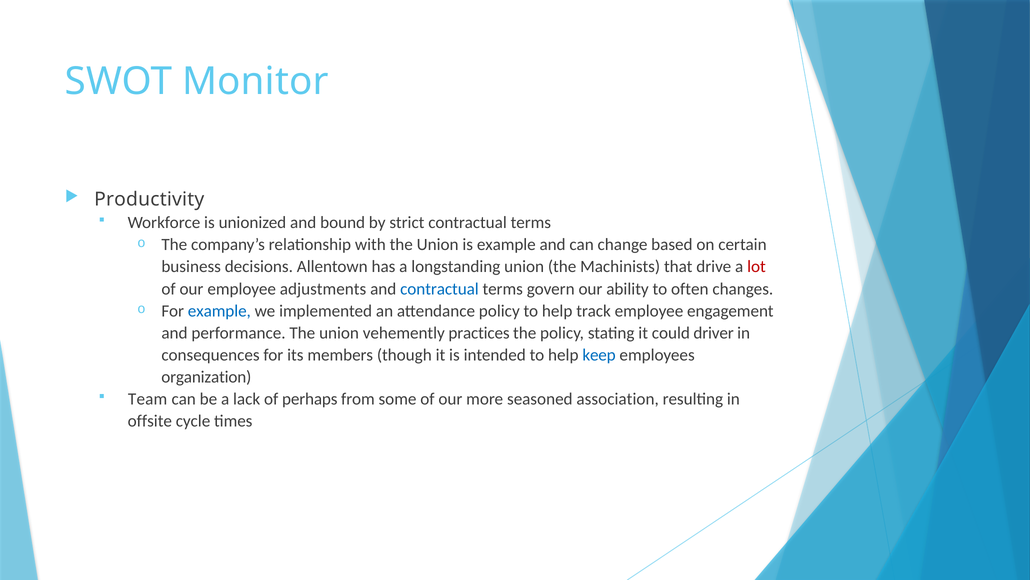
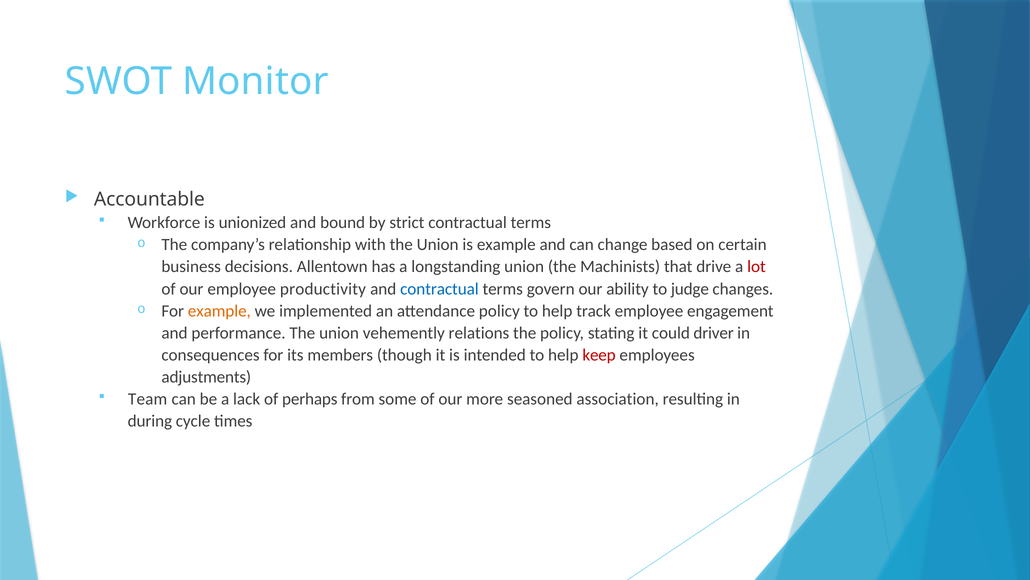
Productivity: Productivity -> Accountable
adjustments: adjustments -> productivity
often: often -> judge
example at (219, 311) colour: blue -> orange
practices: practices -> relations
keep colour: blue -> red
organization: organization -> adjustments
offsite: offsite -> during
